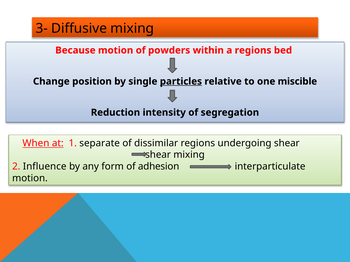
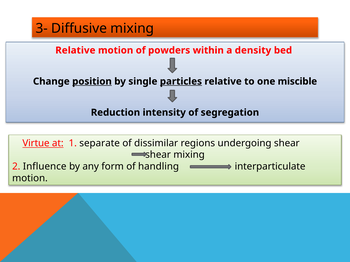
Because at (75, 50): Because -> Relative
a regions: regions -> density
position underline: none -> present
When: When -> Virtue
adhesion: adhesion -> handling
